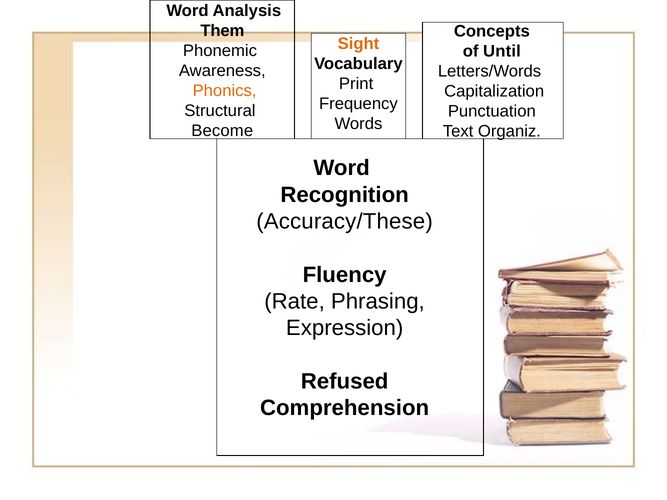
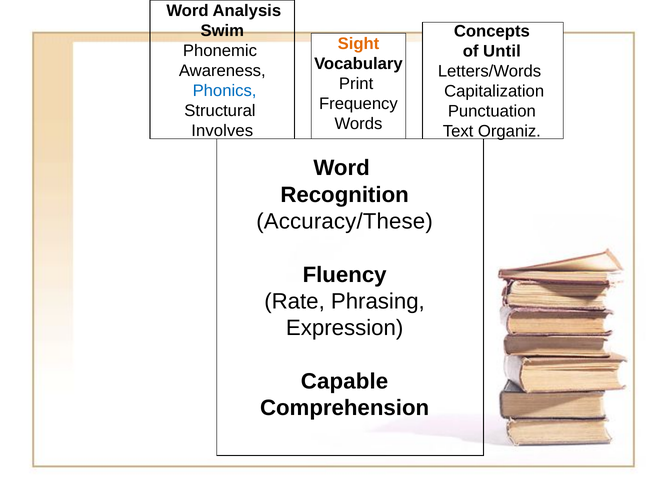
Them: Them -> Swim
Phonics colour: orange -> blue
Become: Become -> Involves
Refused: Refused -> Capable
